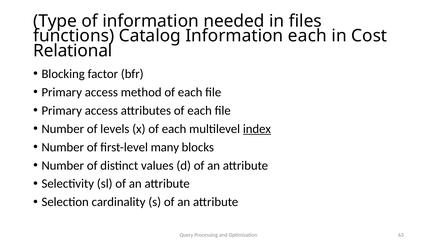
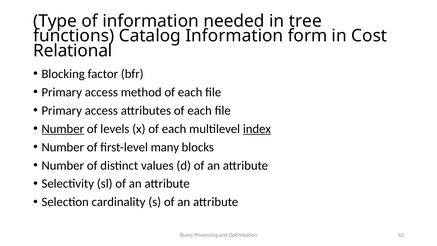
files: files -> tree
Information each: each -> form
Number at (63, 129) underline: none -> present
